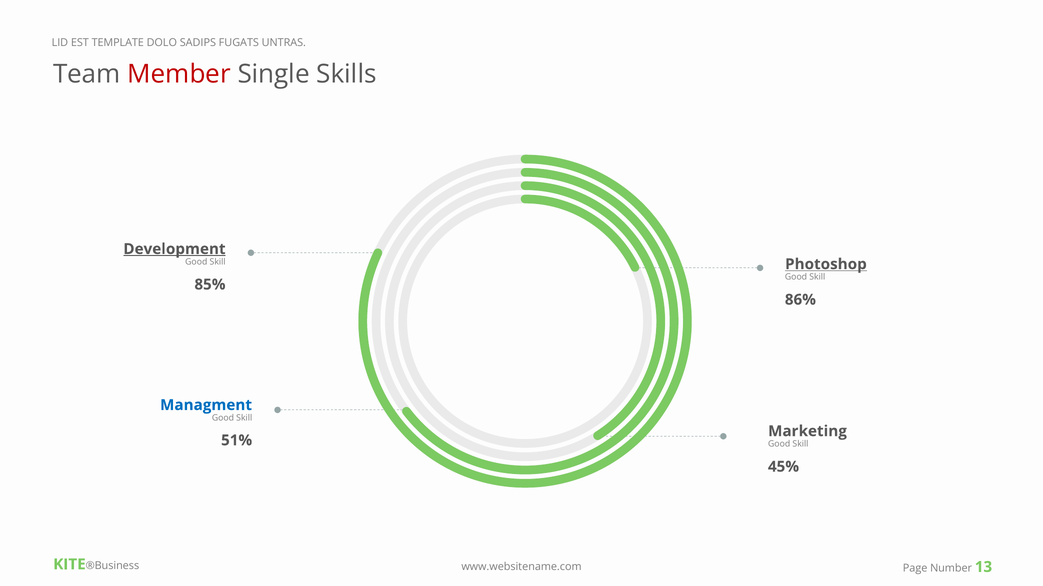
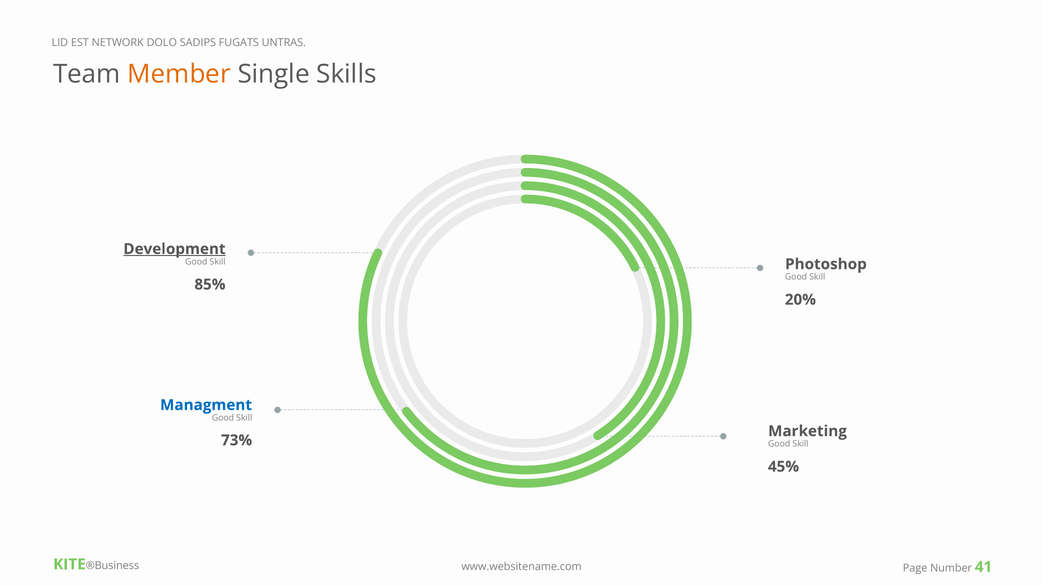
TEMPLATE: TEMPLATE -> NETWORK
Member colour: red -> orange
Photoshop underline: present -> none
86%: 86% -> 20%
51%: 51% -> 73%
13: 13 -> 41
